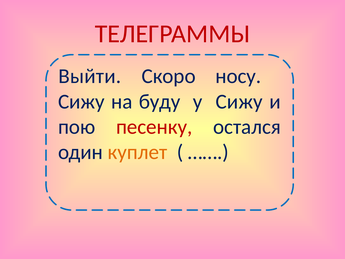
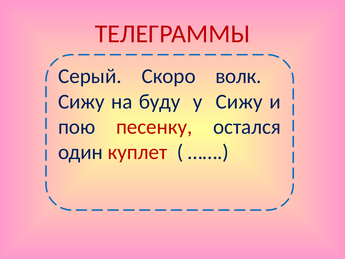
Выйти: Выйти -> Серый
носу: носу -> волк
куплет colour: orange -> red
